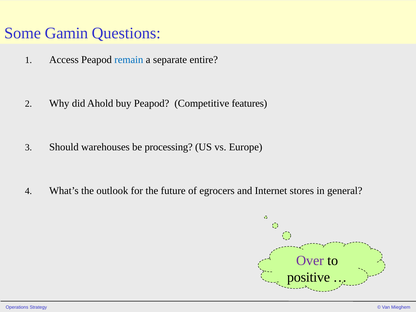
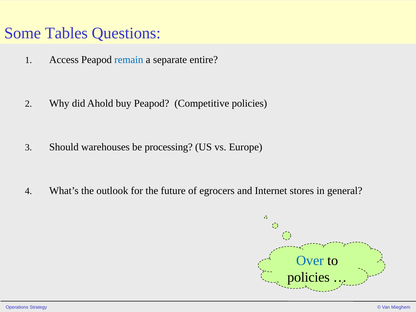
Gamin: Gamin -> Tables
Competitive features: features -> policies
Over colour: purple -> blue
positive at (309, 277): positive -> policies
